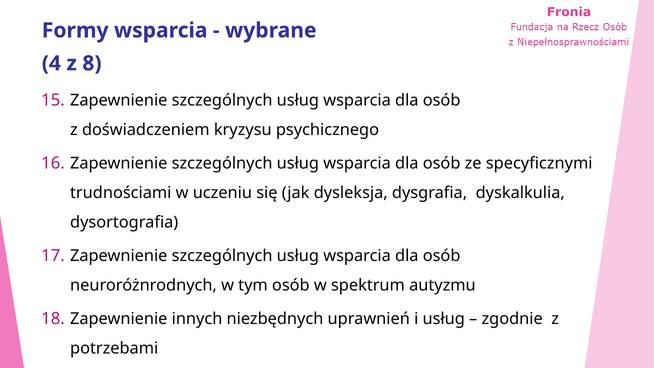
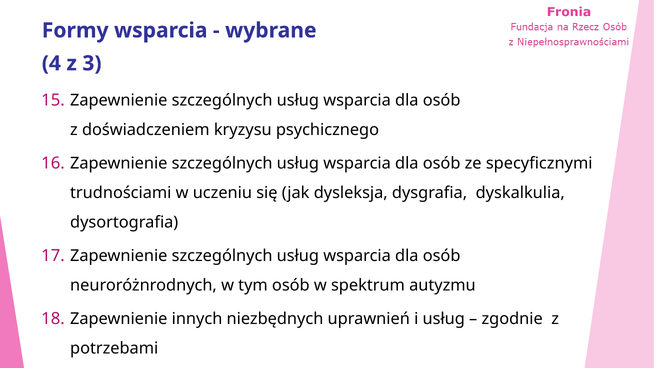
8: 8 -> 3
